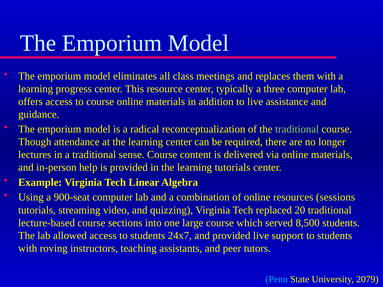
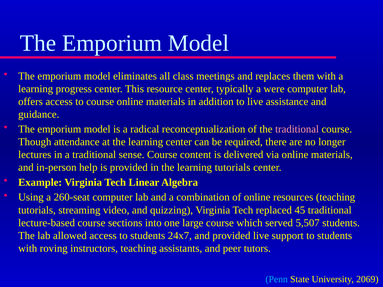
three: three -> were
traditional at (297, 129) colour: light green -> pink
900-seat: 900-seat -> 260-seat
resources sessions: sessions -> teaching
20: 20 -> 45
8,500: 8,500 -> 5,507
2079: 2079 -> 2069
